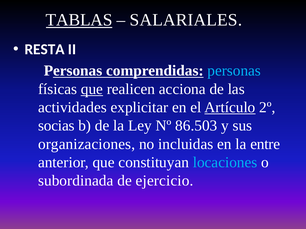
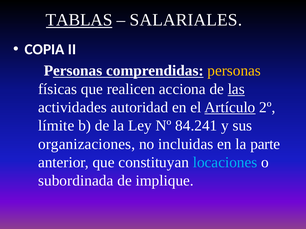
RESTA: RESTA -> COPIA
personas at (234, 71) colour: light blue -> yellow
que at (92, 89) underline: present -> none
las underline: none -> present
explicitar: explicitar -> autoridad
socias: socias -> límite
86.503: 86.503 -> 84.241
entre: entre -> parte
ejercicio: ejercicio -> implique
